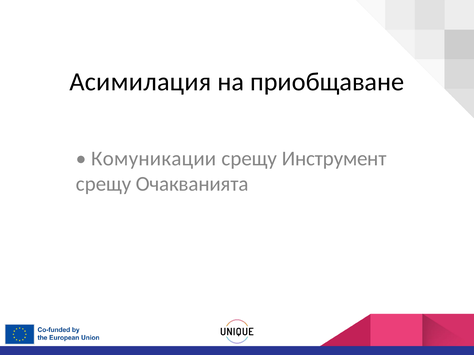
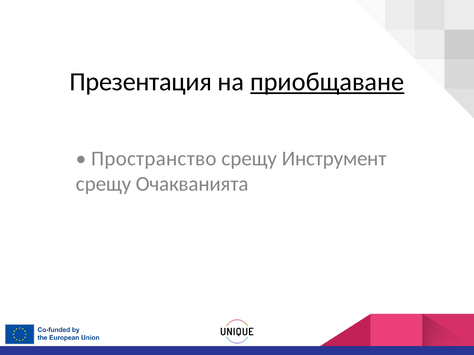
Асимилация: Асимилация -> Презентация
приобщаване underline: none -> present
Комуникации: Комуникации -> Пространство
